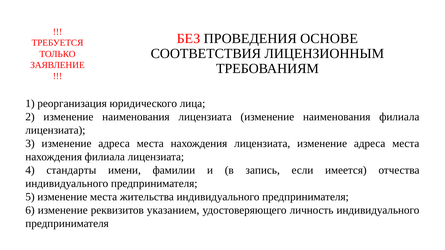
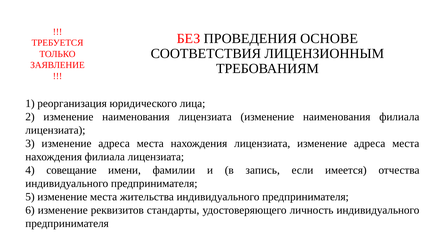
стандарты: стандарты -> совещание
указанием: указанием -> стандарты
